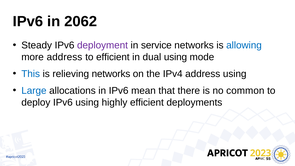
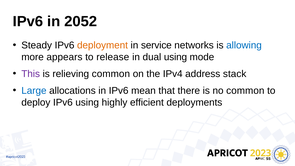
2062: 2062 -> 2052
deployment colour: purple -> orange
more address: address -> appears
to efficient: efficient -> release
This colour: blue -> purple
relieving networks: networks -> common
address using: using -> stack
